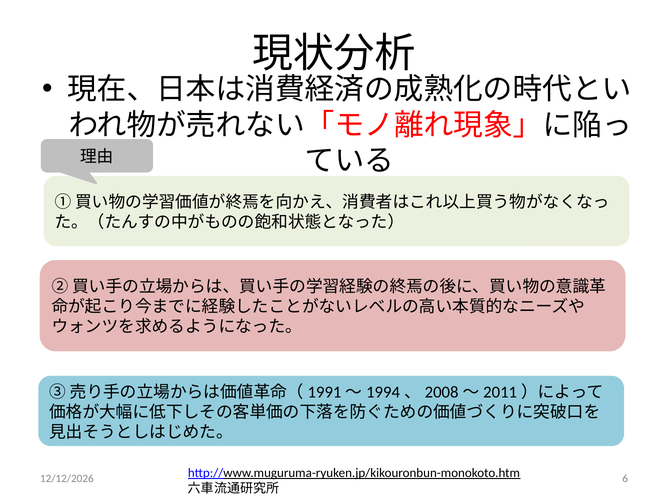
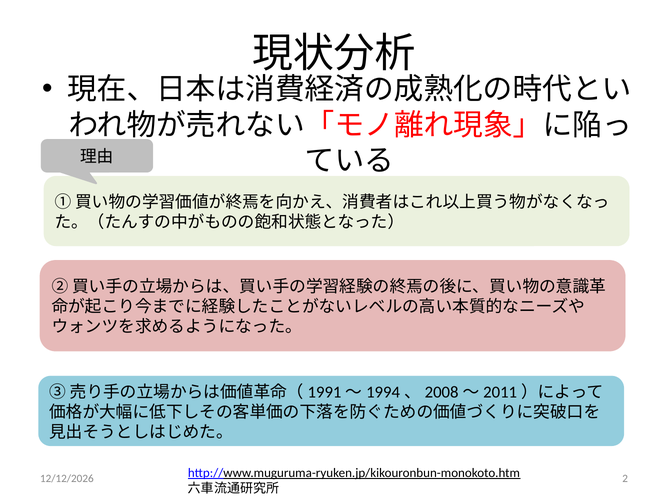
6: 6 -> 2
